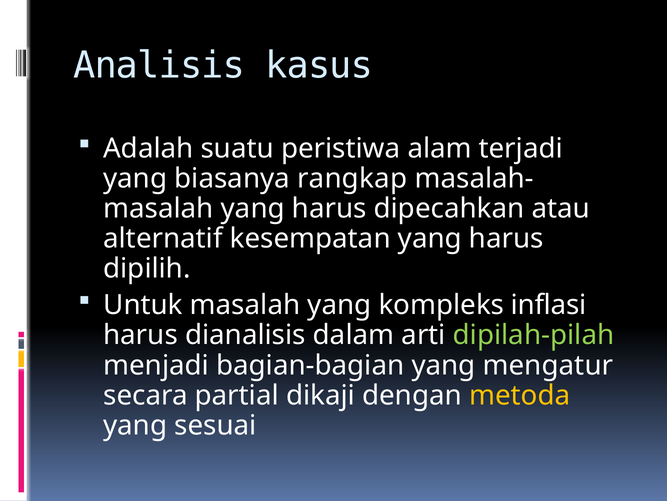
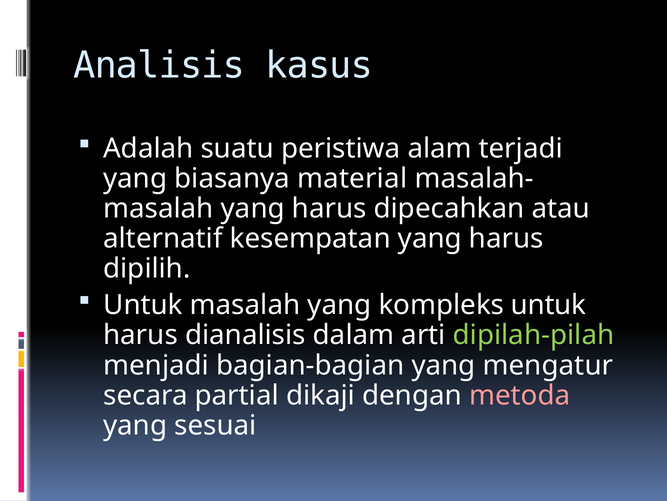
rangkap: rangkap -> material
kompleks inflasi: inflasi -> untuk
metoda colour: yellow -> pink
